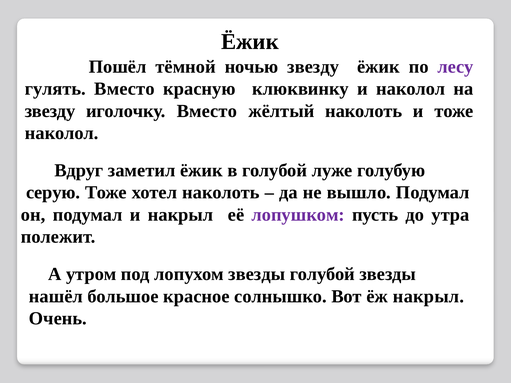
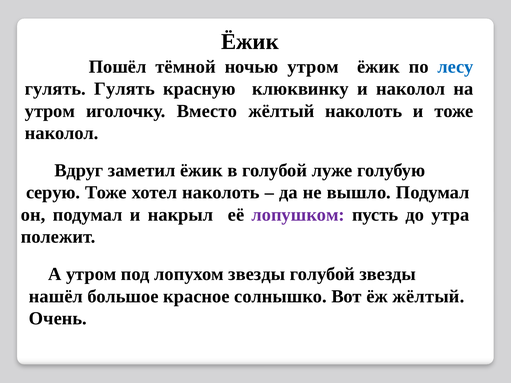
ночью звезду: звезду -> утром
лесу colour: purple -> blue
гулять Вместо: Вместо -> Гулять
звезду at (50, 111): звезду -> утром
ёж накрыл: накрыл -> жёлтый
